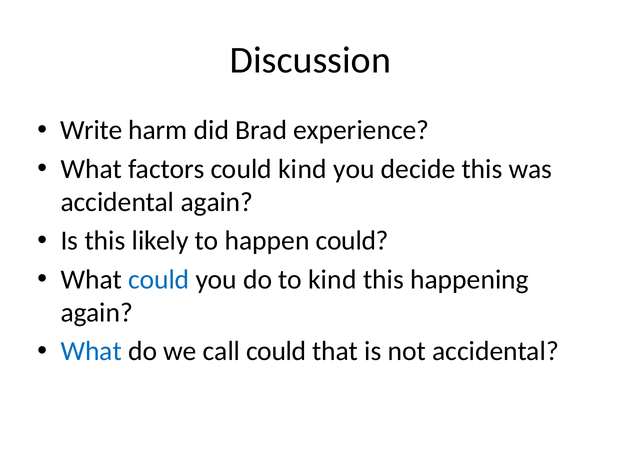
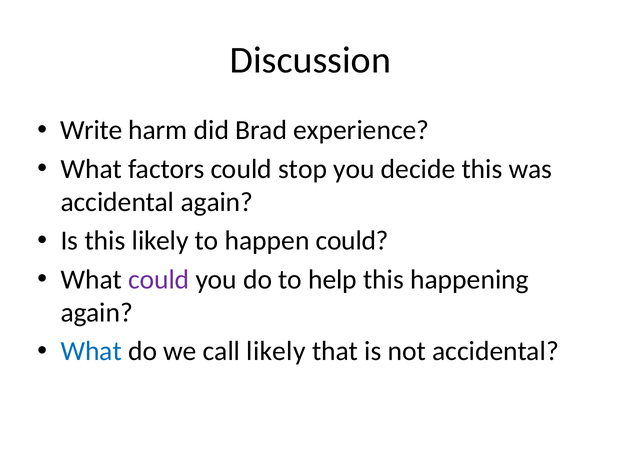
could kind: kind -> stop
could at (159, 279) colour: blue -> purple
to kind: kind -> help
call could: could -> likely
